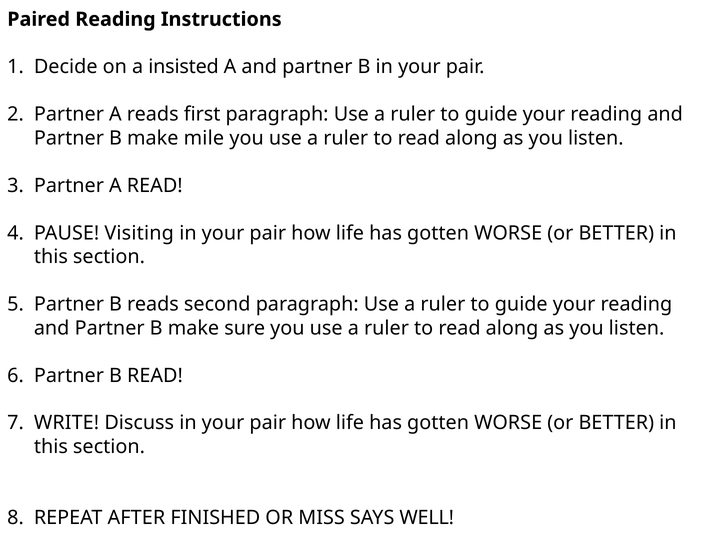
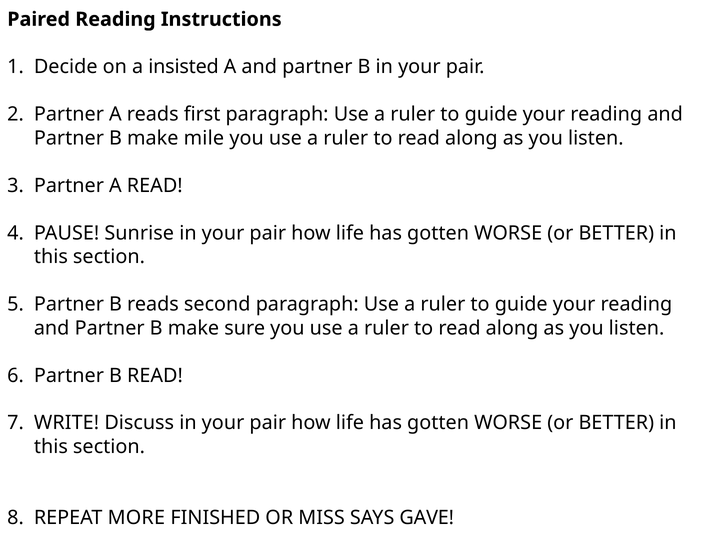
Visiting: Visiting -> Sunrise
AFTER: AFTER -> MORE
WELL: WELL -> GAVE
